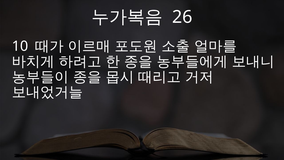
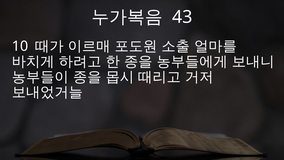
26: 26 -> 43
